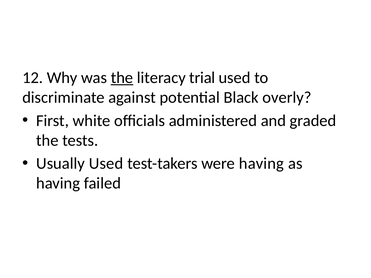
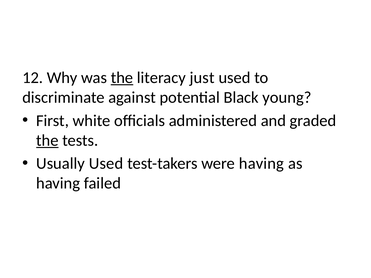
trial: trial -> just
overly: overly -> young
the at (47, 141) underline: none -> present
